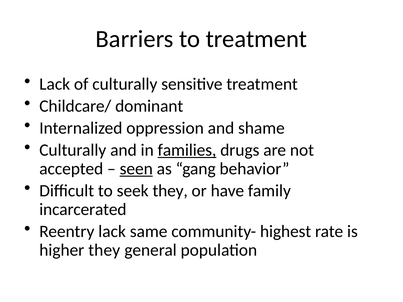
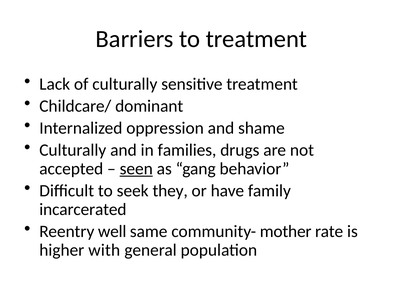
families underline: present -> none
Reentry lack: lack -> well
highest: highest -> mother
higher they: they -> with
